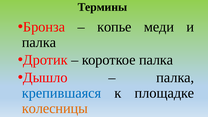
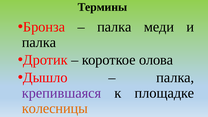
копье at (114, 27): копье -> палка
короткое палка: палка -> олова
крепившаяся colour: blue -> purple
